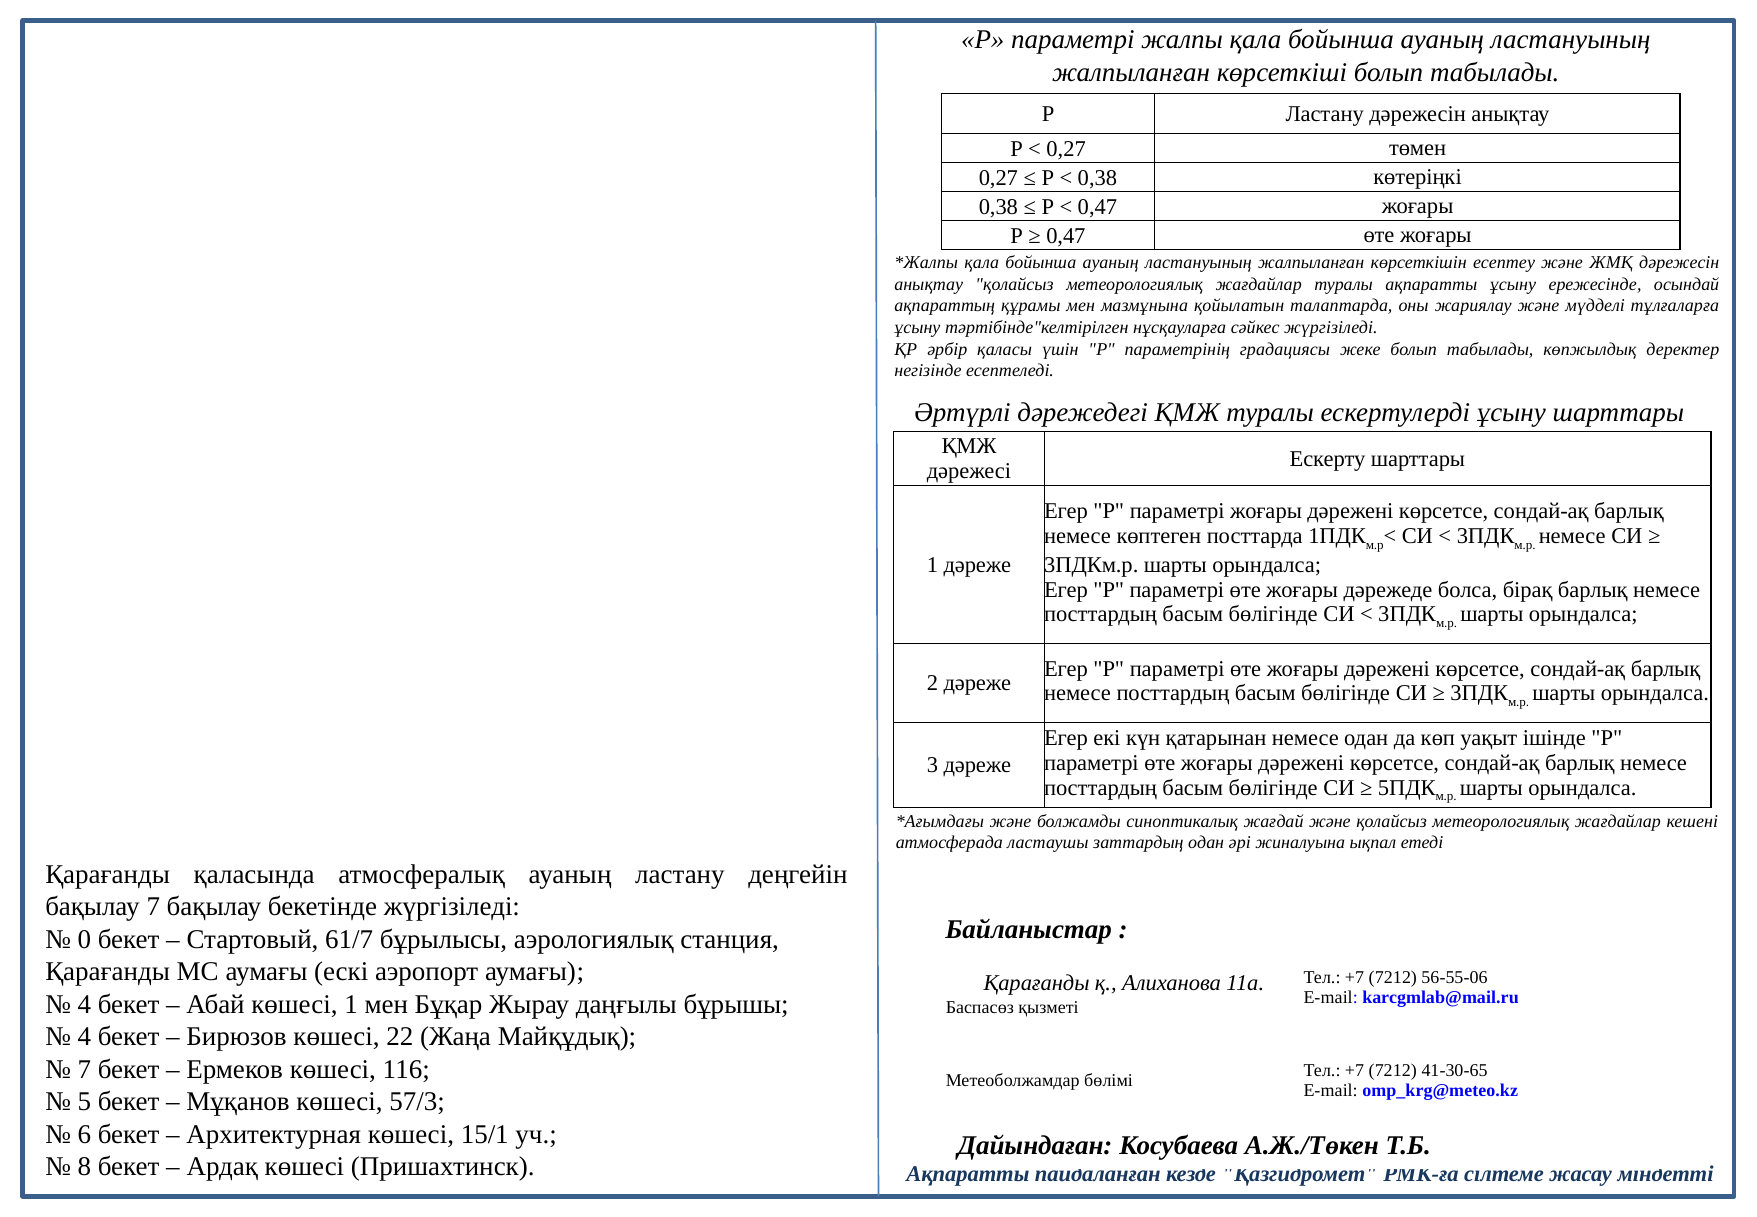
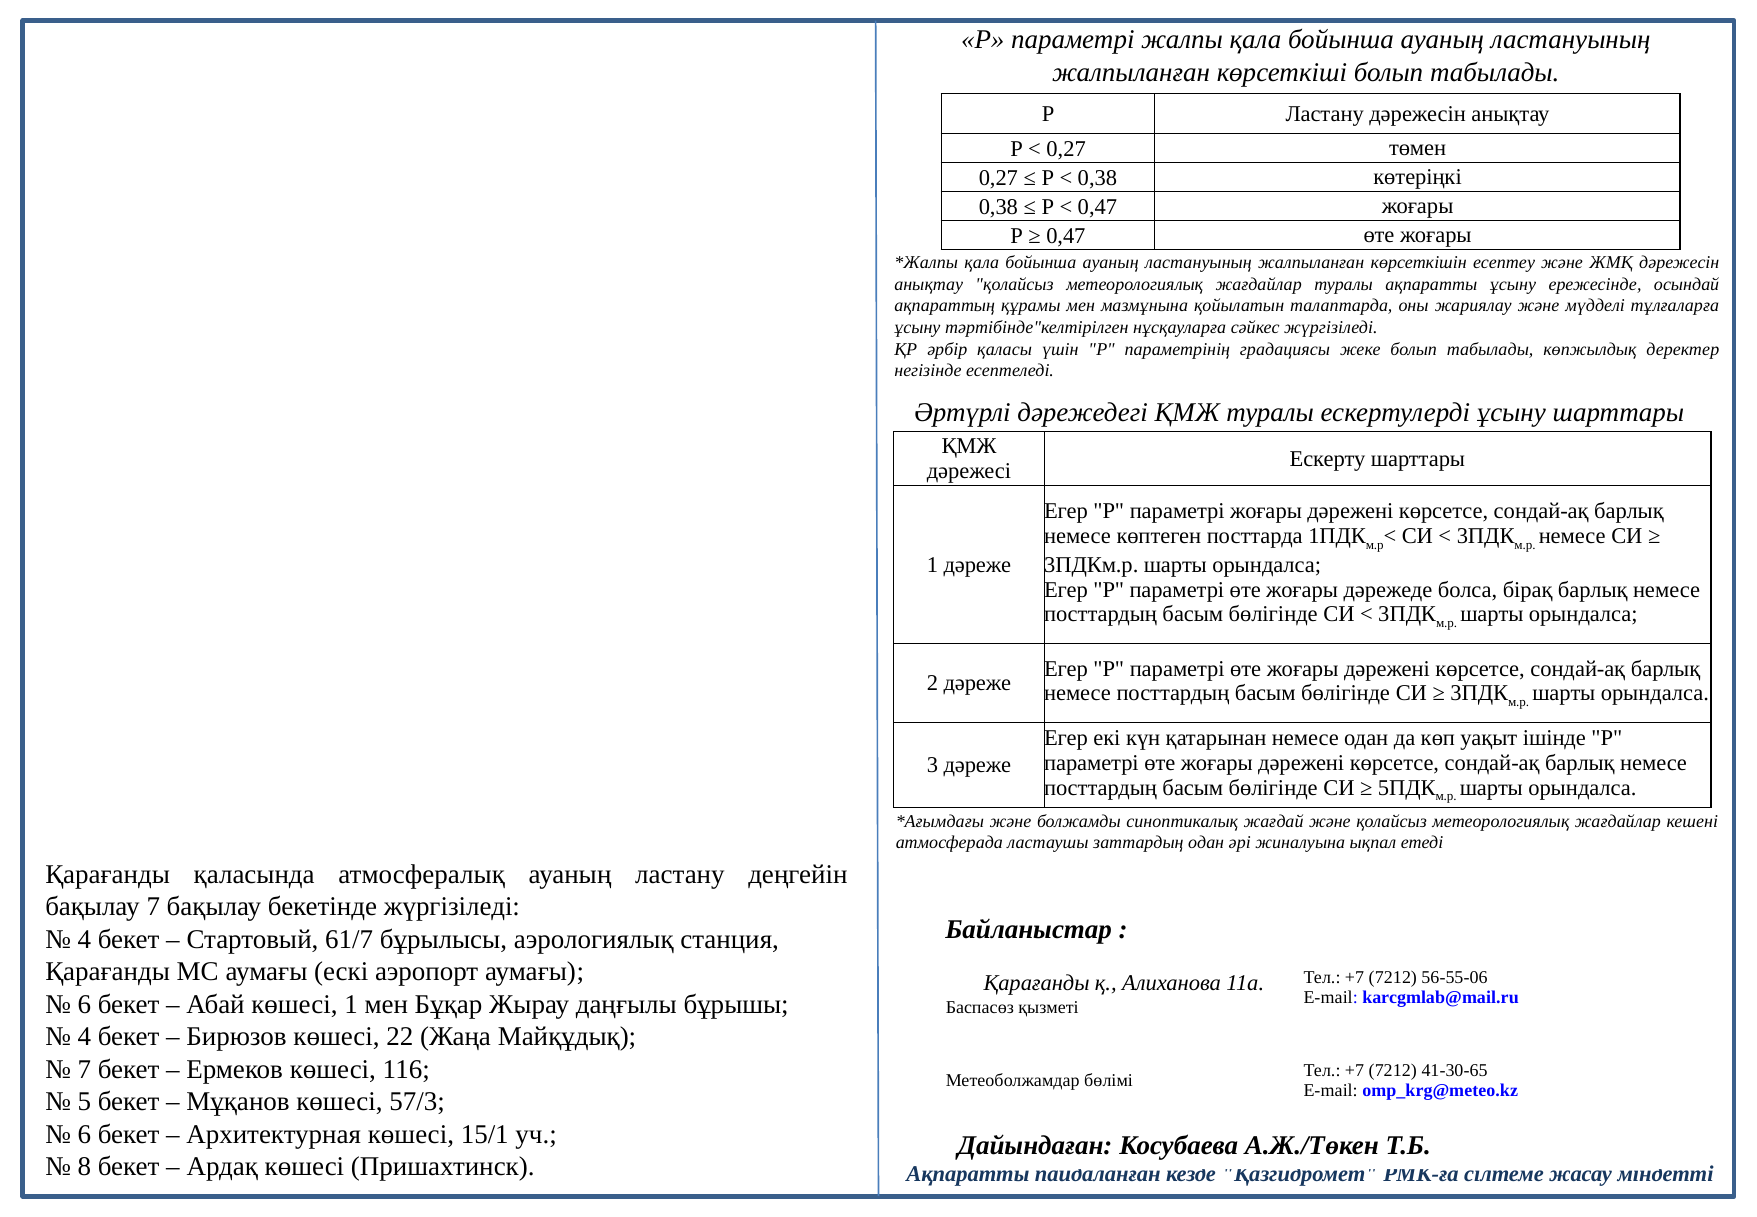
0 at (84, 939): 0 -> 4
4 at (84, 1004): 4 -> 6
